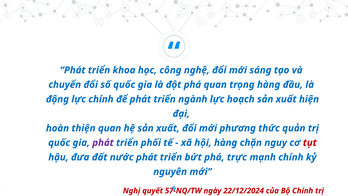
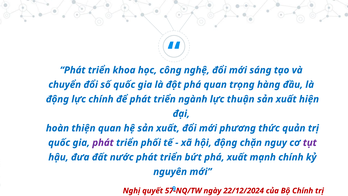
hoạch: hoạch -> thuận
hội hàng: hàng -> động
tụt colour: red -> purple
phá trực: trực -> xuất
